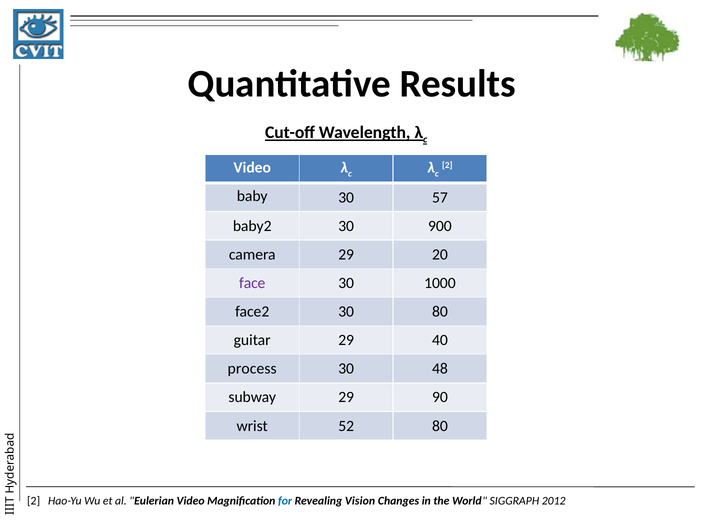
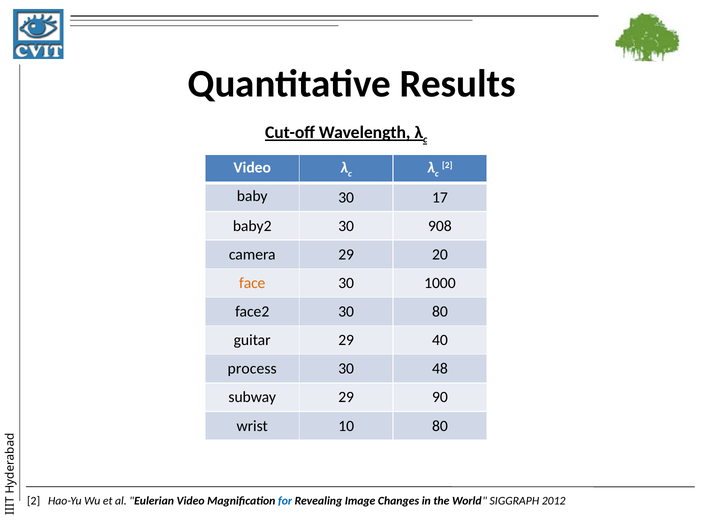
57: 57 -> 17
900: 900 -> 908
face colour: purple -> orange
52: 52 -> 10
Vision: Vision -> Image
